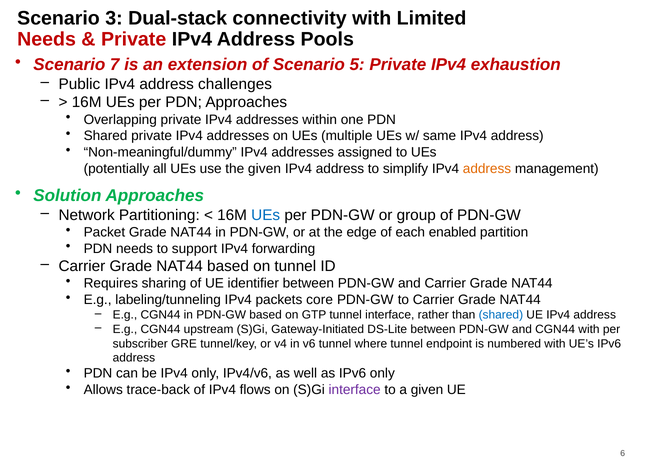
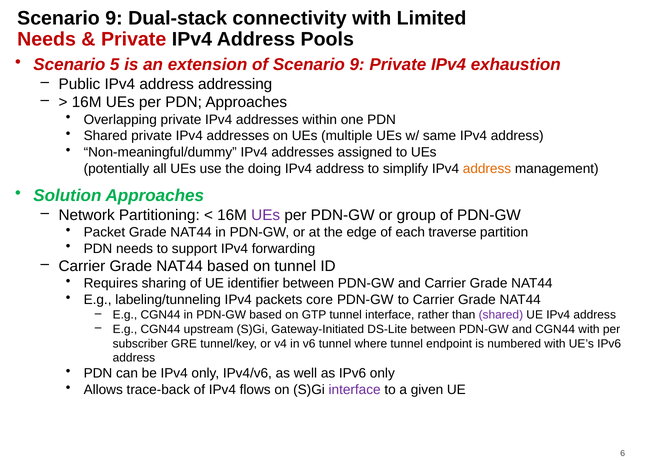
3 at (114, 18): 3 -> 9
7: 7 -> 5
of Scenario 5: 5 -> 9
challenges: challenges -> addressing
the given: given -> doing
UEs at (266, 215) colour: blue -> purple
enabled: enabled -> traverse
shared at (501, 315) colour: blue -> purple
